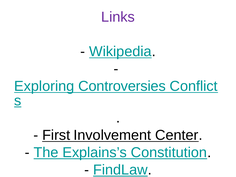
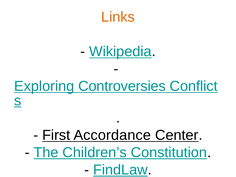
Links colour: purple -> orange
Involvement: Involvement -> Accordance
Explains’s: Explains’s -> Children’s
